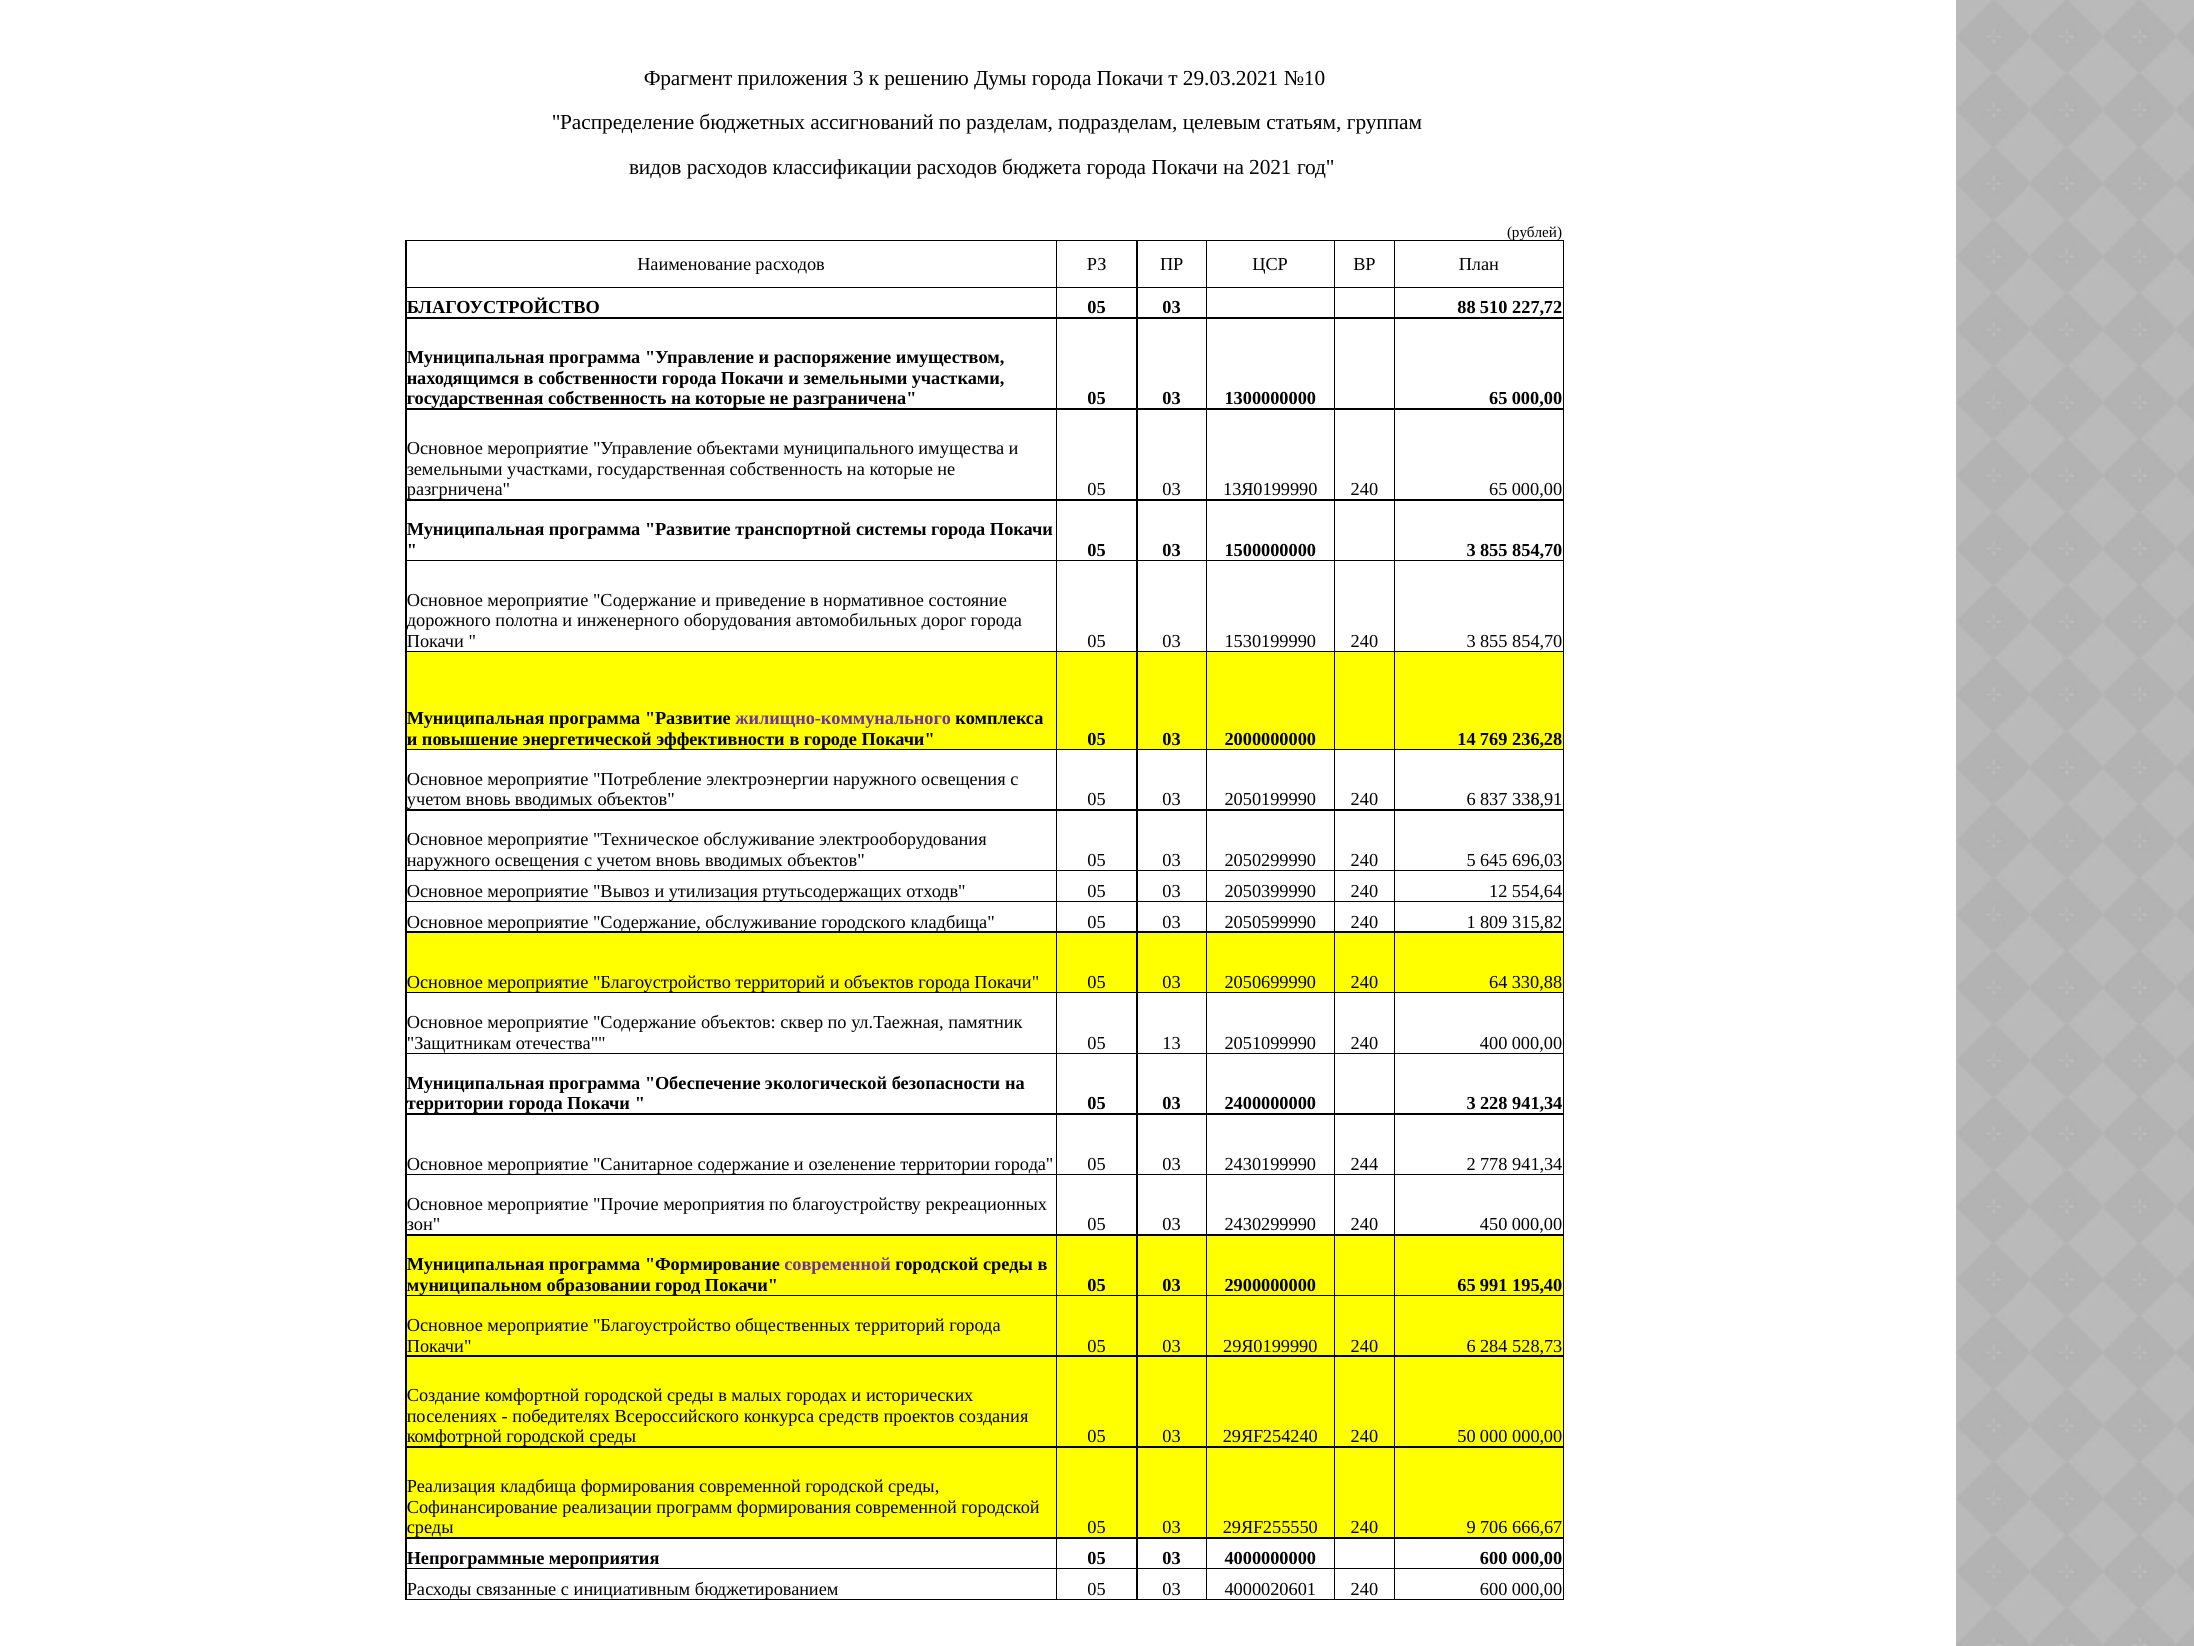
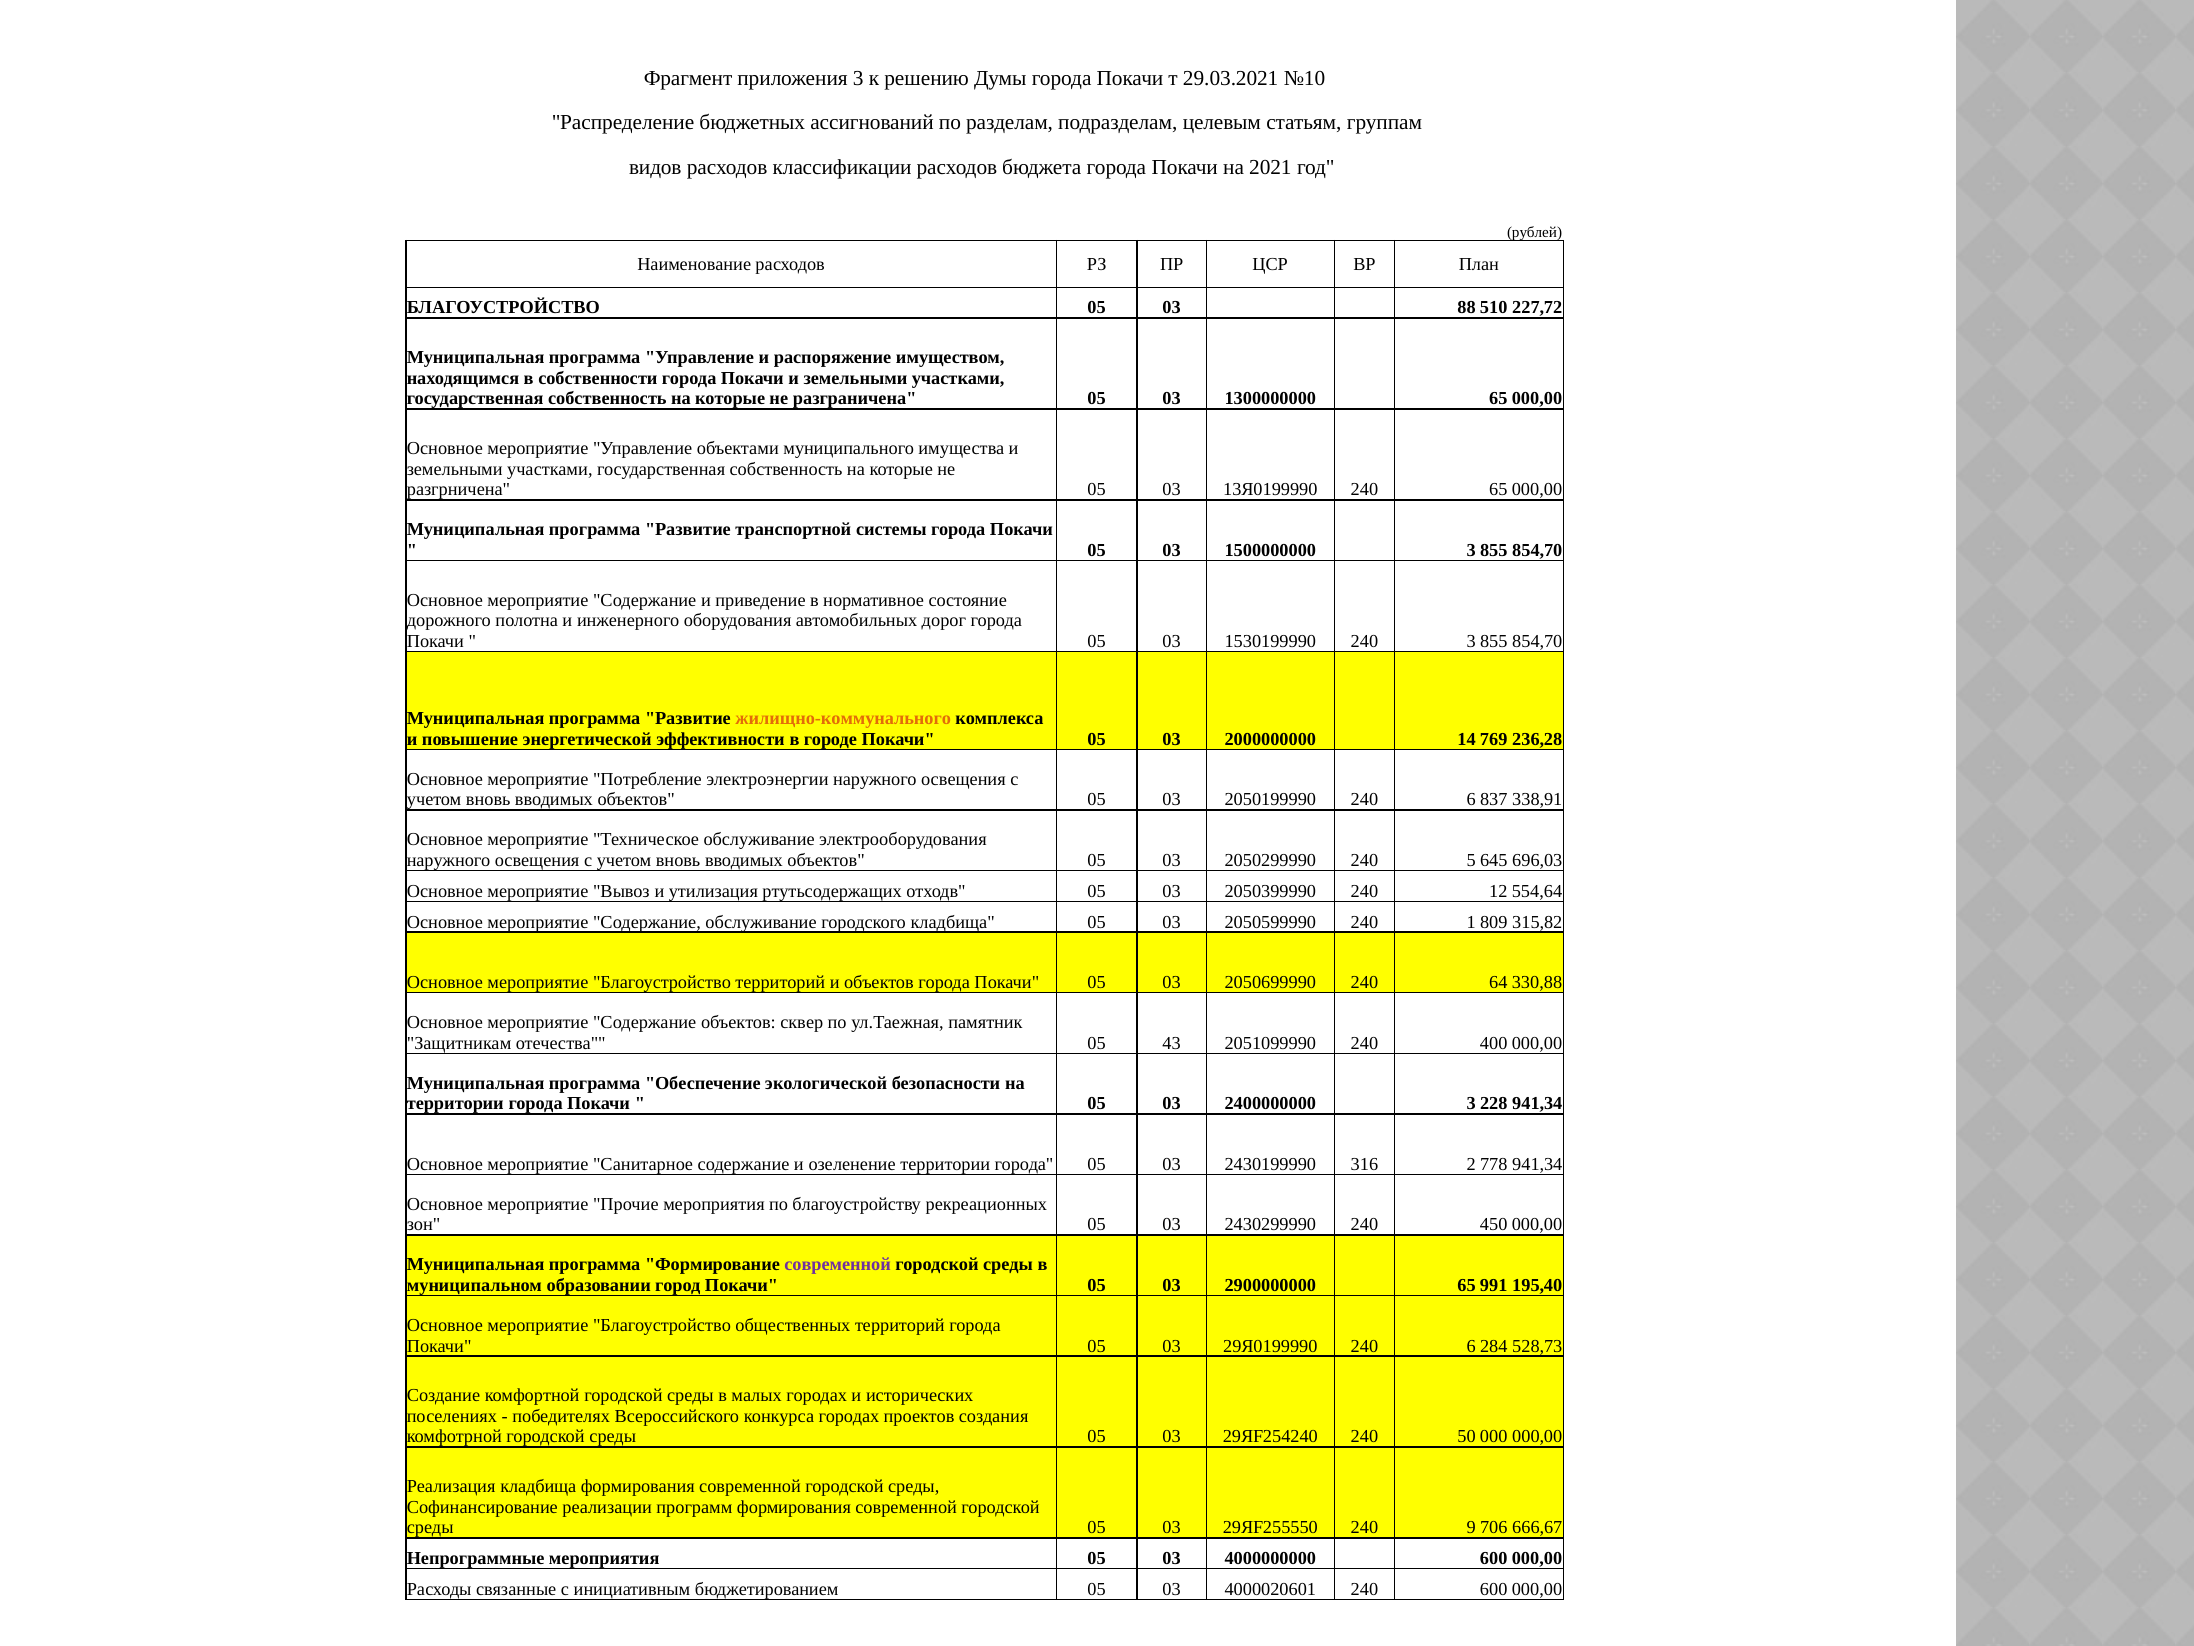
жилищно-коммунального colour: purple -> orange
13: 13 -> 43
244: 244 -> 316
конкурса средств: средств -> городах
